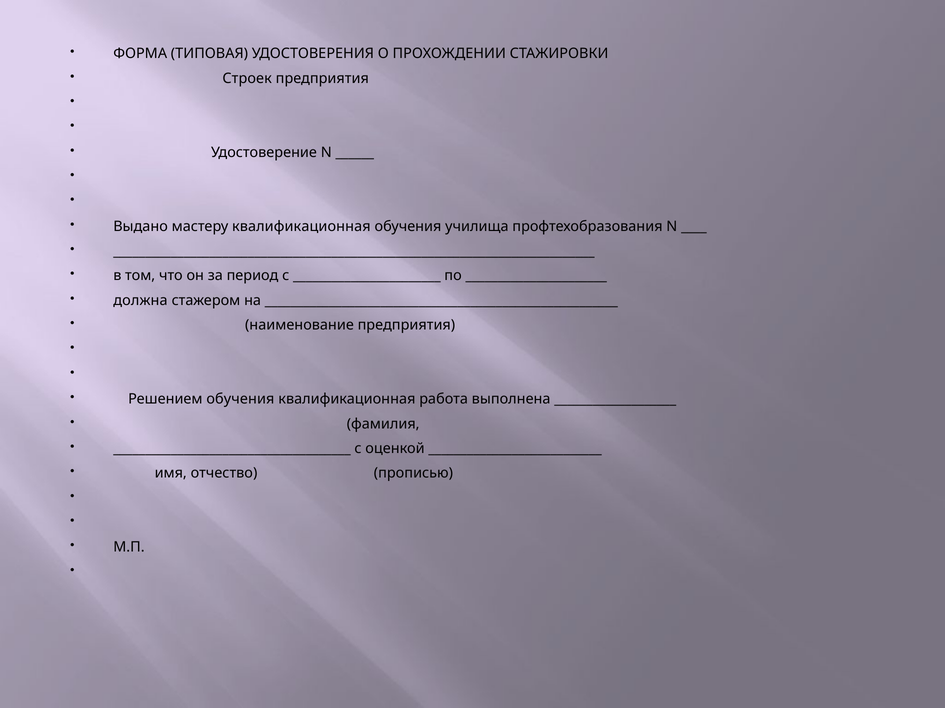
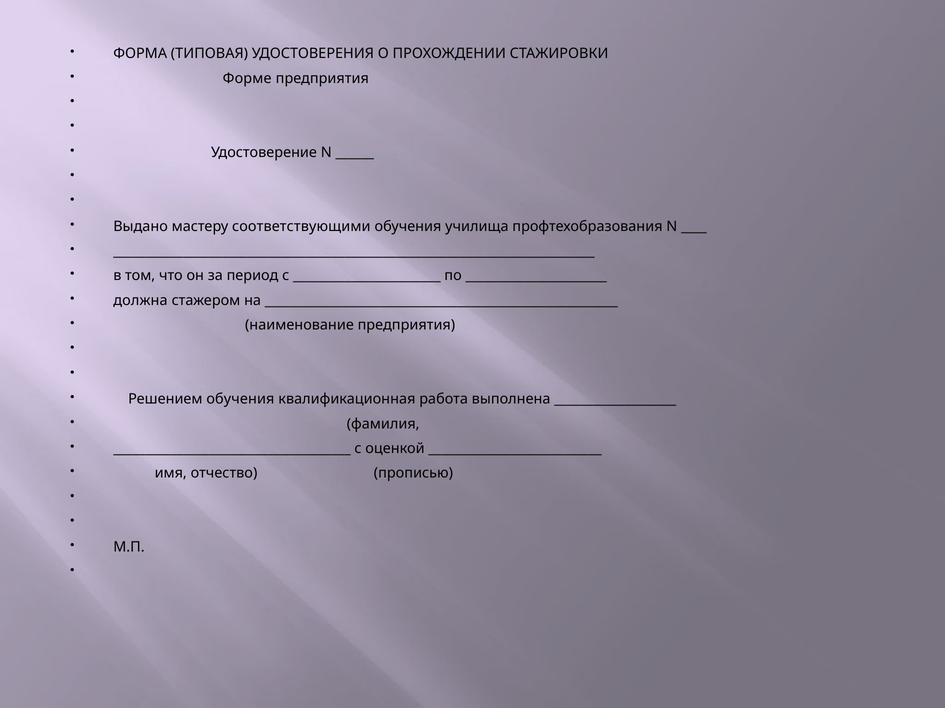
Строек: Строек -> Форме
мастеру квалификационная: квалификационная -> соответствующими
